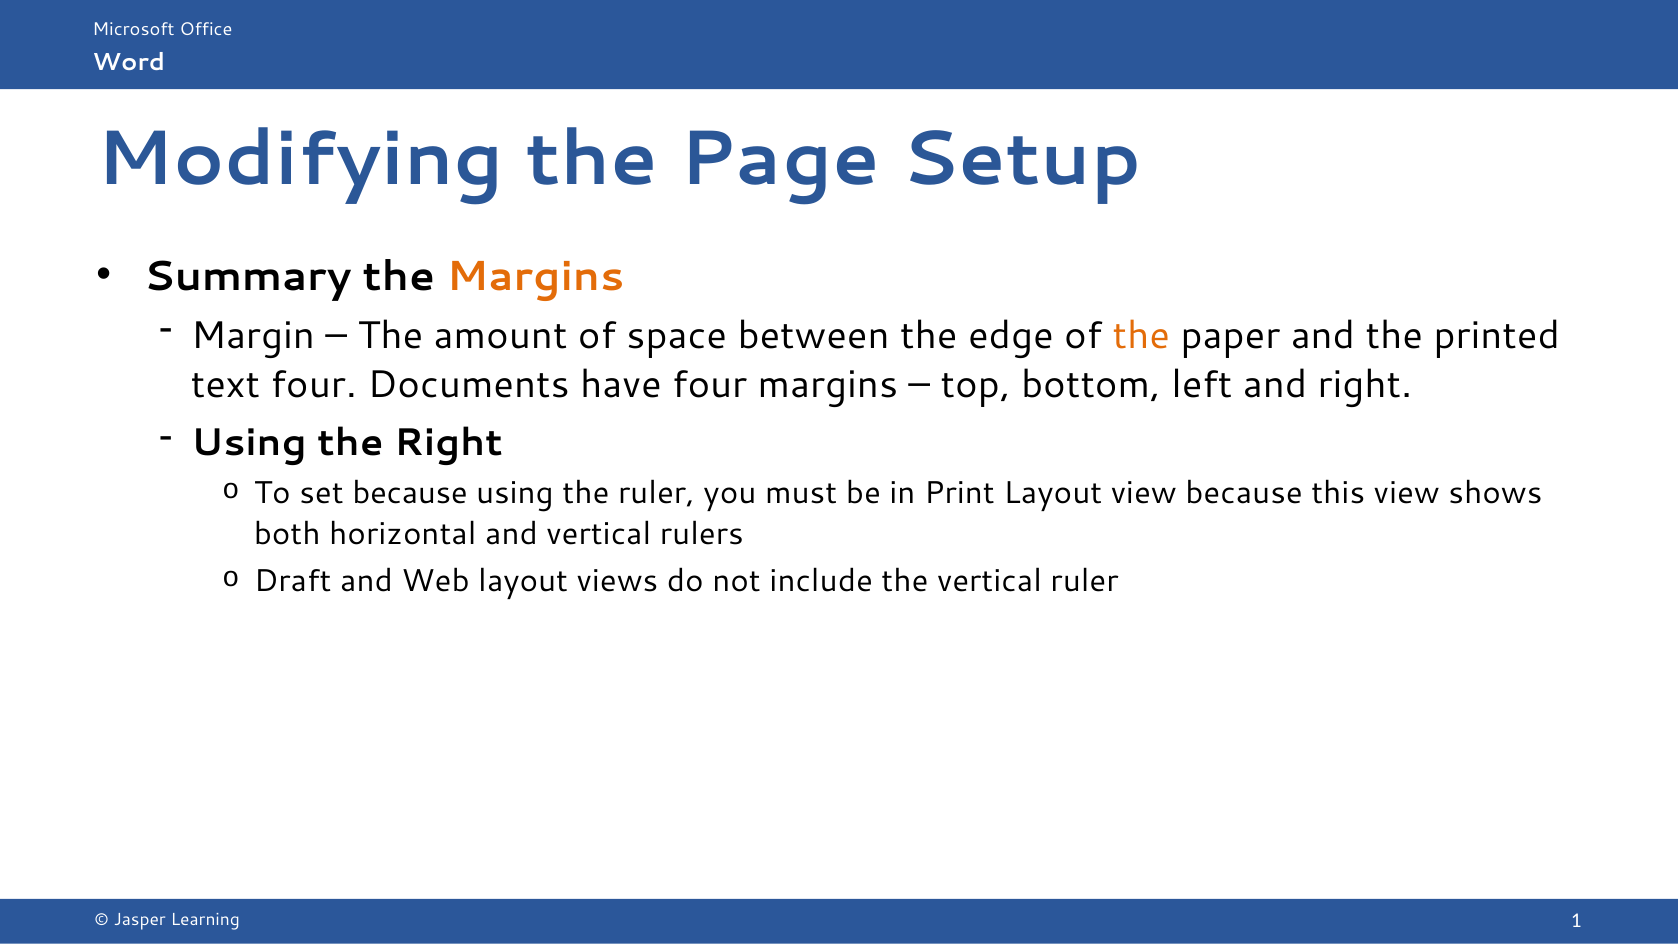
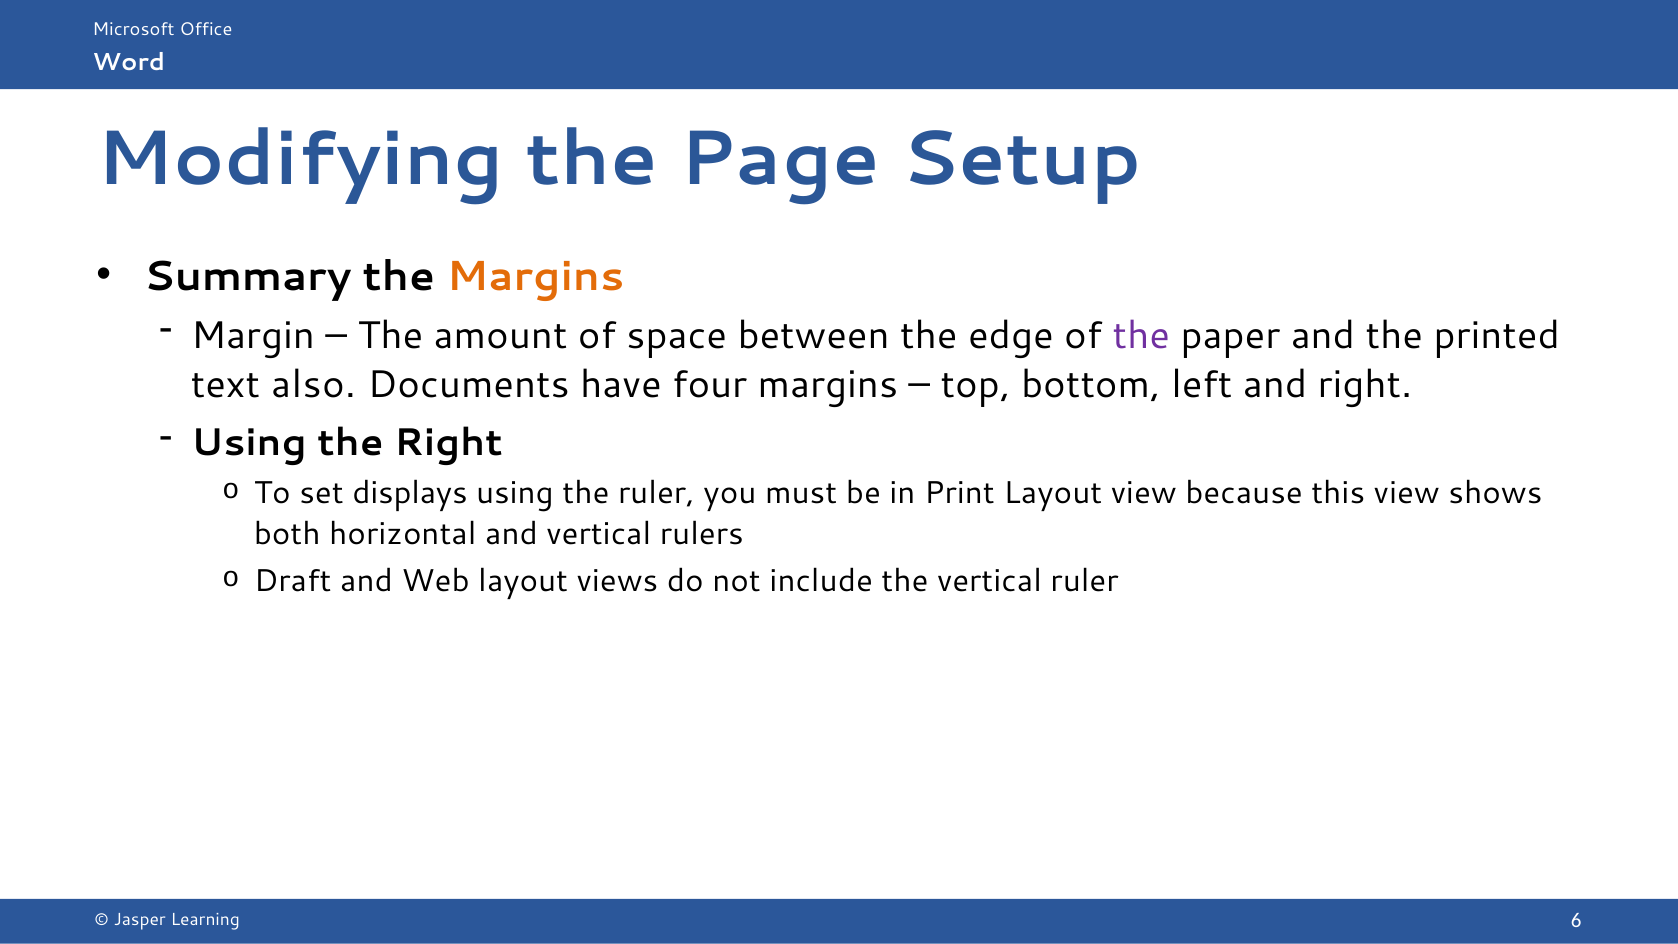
the at (1141, 335) colour: orange -> purple
text four: four -> also
set because: because -> displays
1: 1 -> 6
